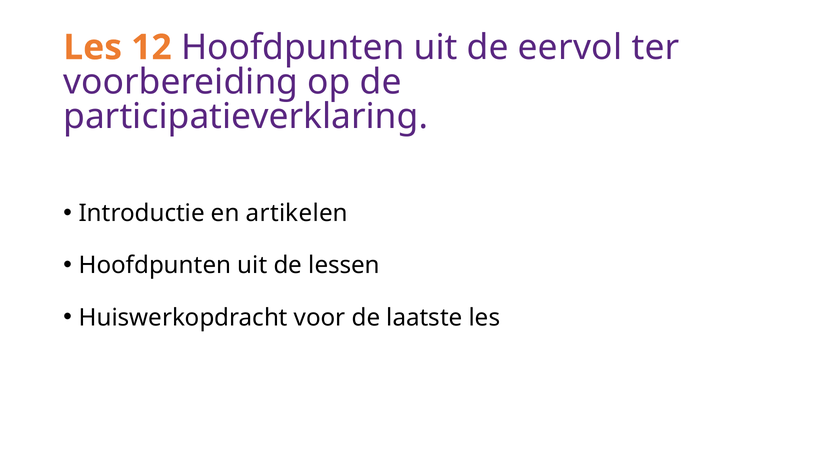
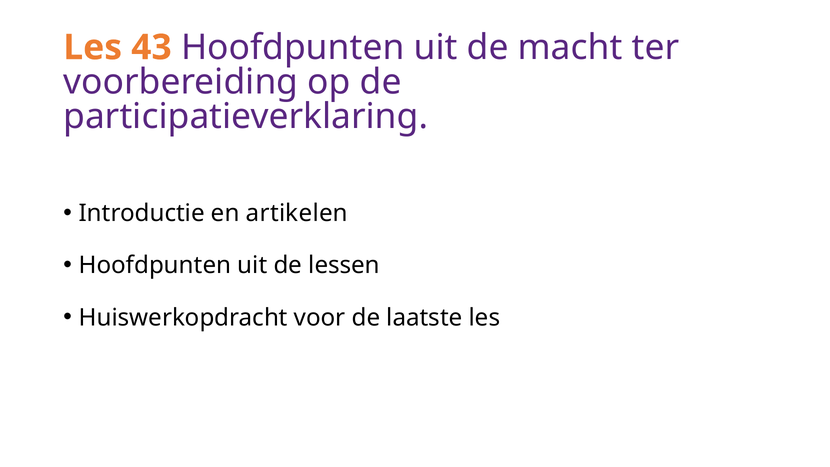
12: 12 -> 43
eervol: eervol -> macht
